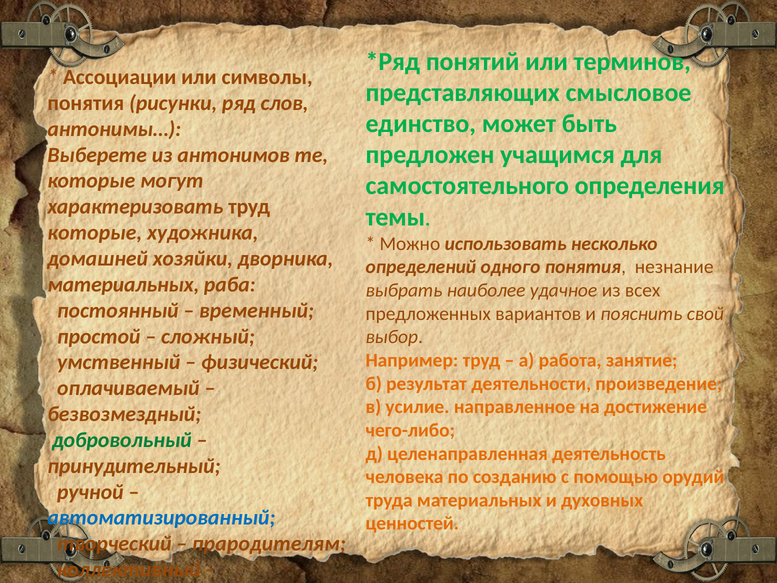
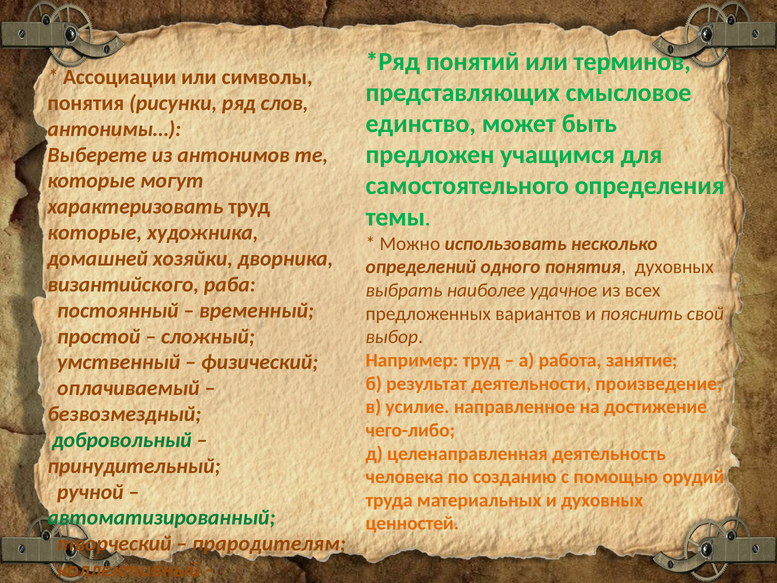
понятия незнание: незнание -> духовных
материальных at (123, 284): материальных -> византийского
автоматизированный colour: blue -> green
